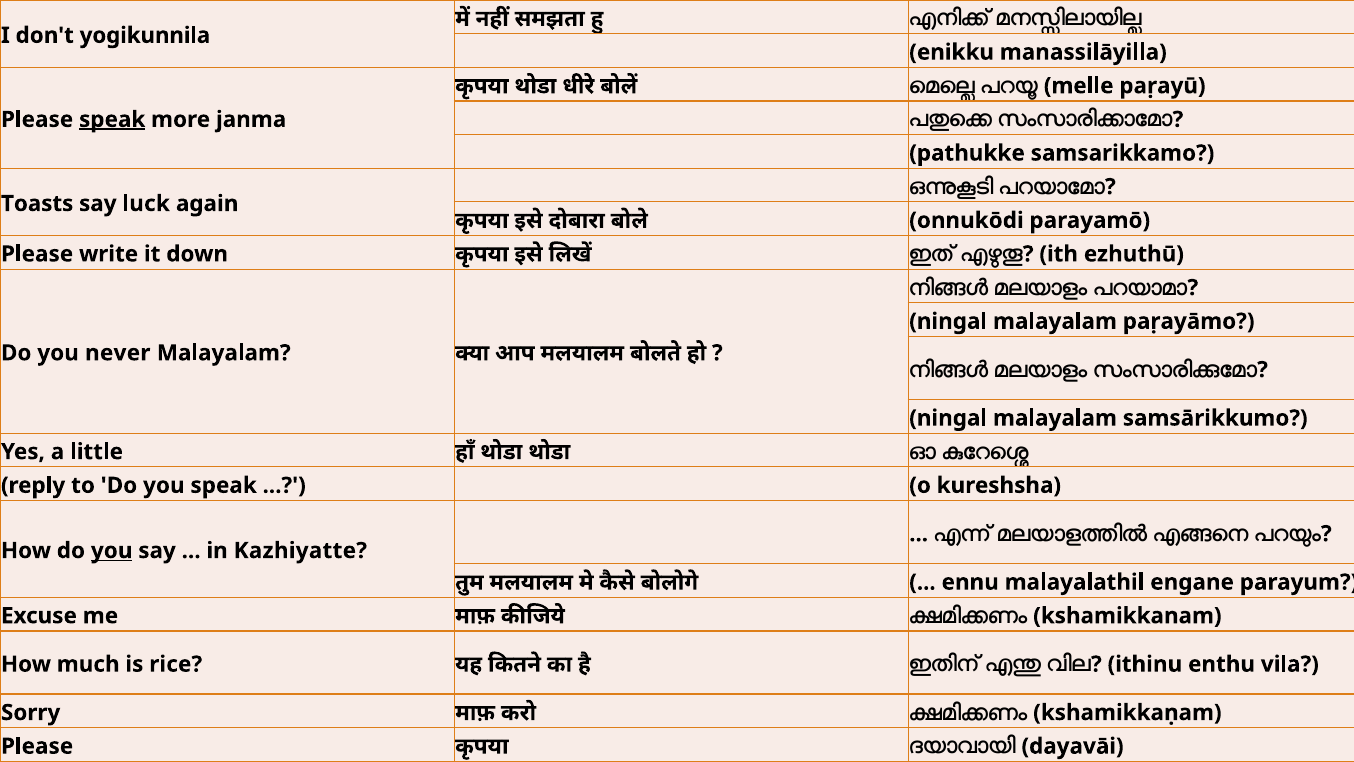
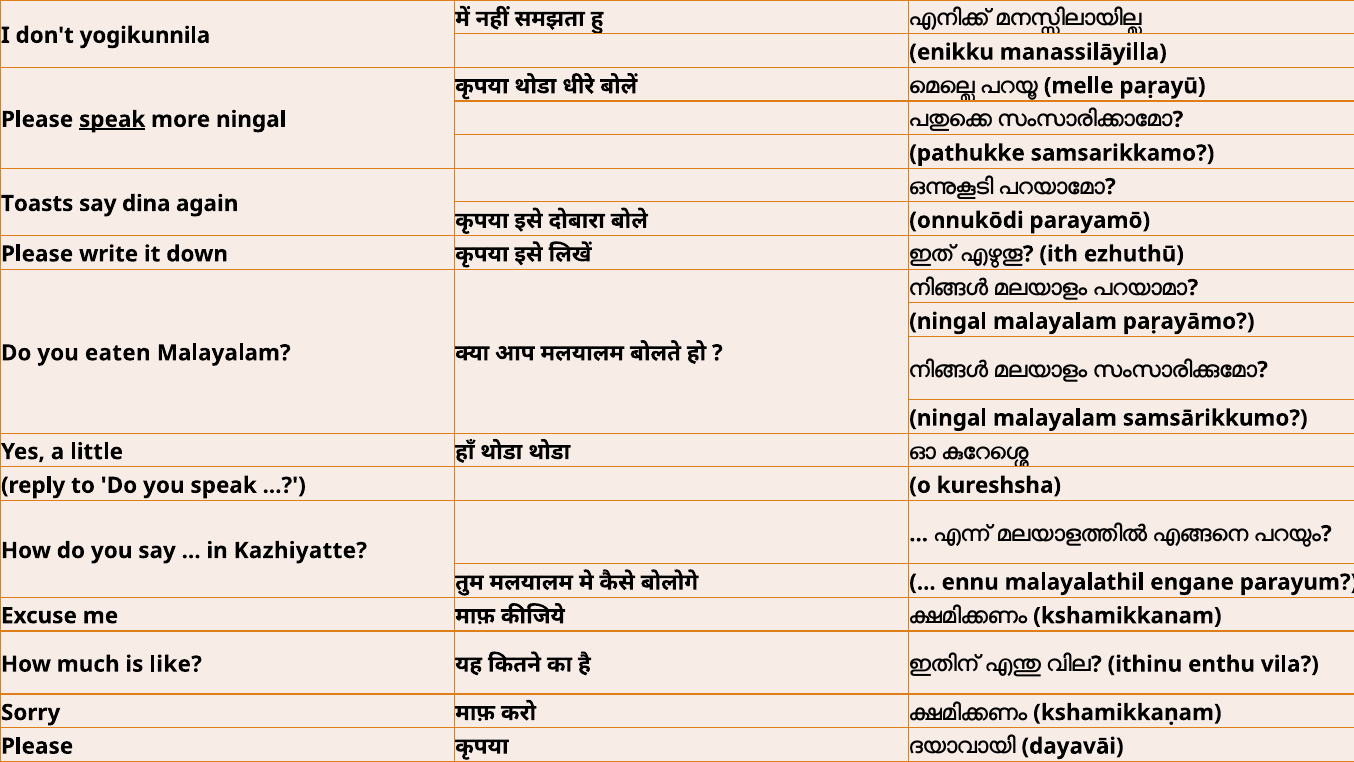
more janma: janma -> ningal
luck: luck -> dina
never: never -> eaten
you at (112, 550) underline: present -> none
rice: rice -> like
